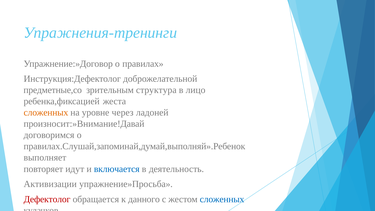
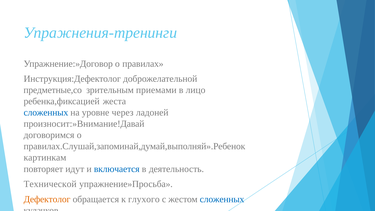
структура: структура -> приемами
сложенных at (46, 113) colour: orange -> blue
выполняет: выполняет -> картинкам
Активизации: Активизации -> Технической
Дефектолог colour: red -> orange
данного: данного -> глухого
